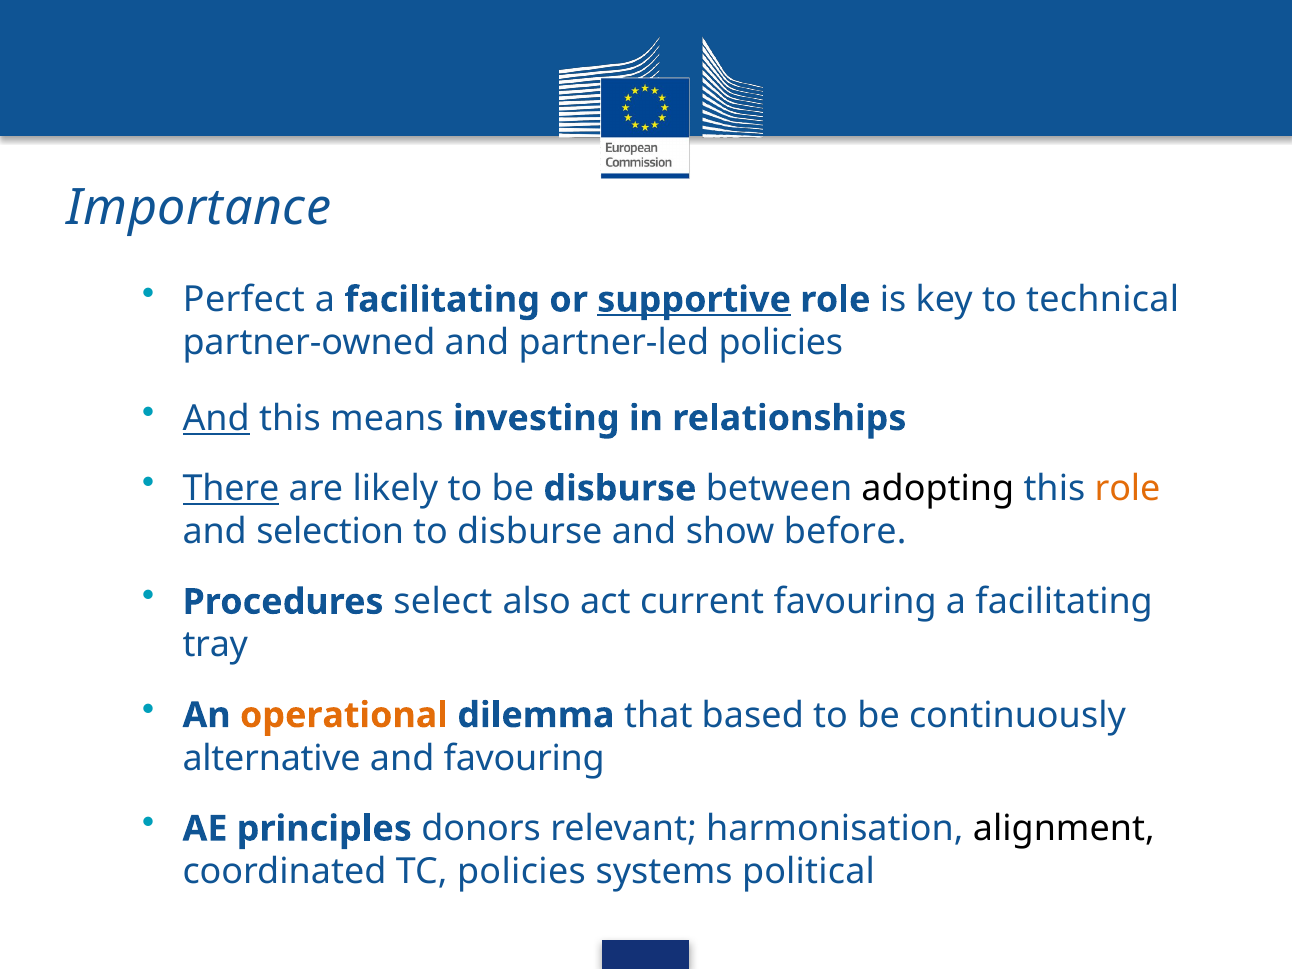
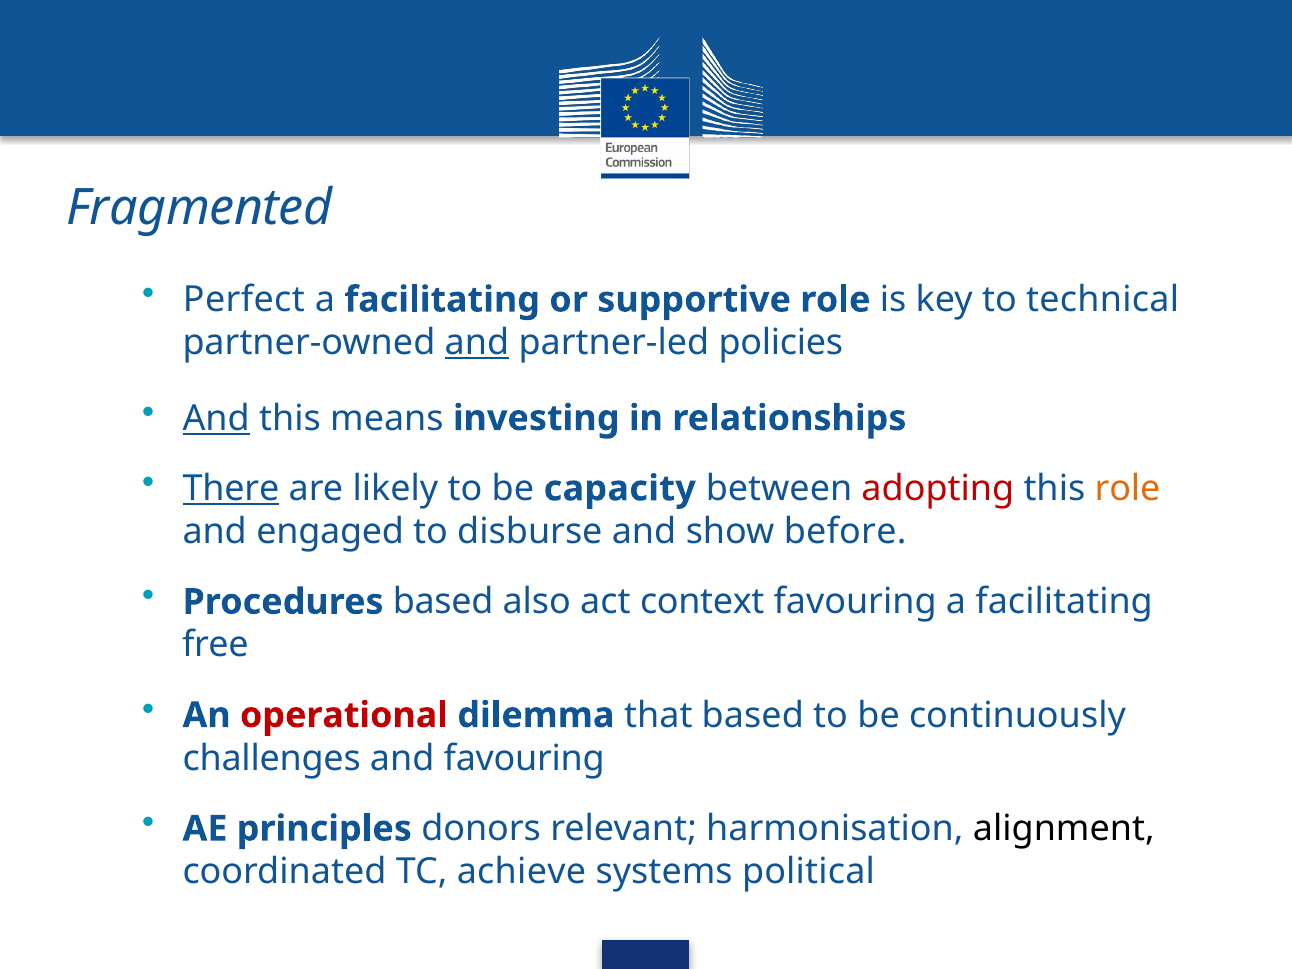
Importance: Importance -> Fragmented
supportive underline: present -> none
and at (477, 343) underline: none -> present
be disburse: disburse -> capacity
adopting colour: black -> red
selection: selection -> engaged
Procedures select: select -> based
current: current -> context
tray: tray -> free
operational colour: orange -> red
alternative: alternative -> challenges
TC policies: policies -> achieve
